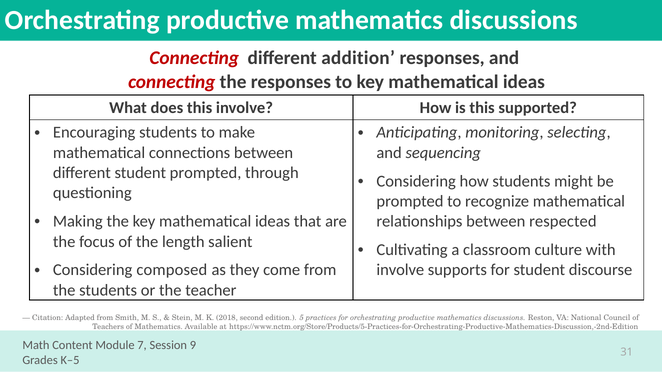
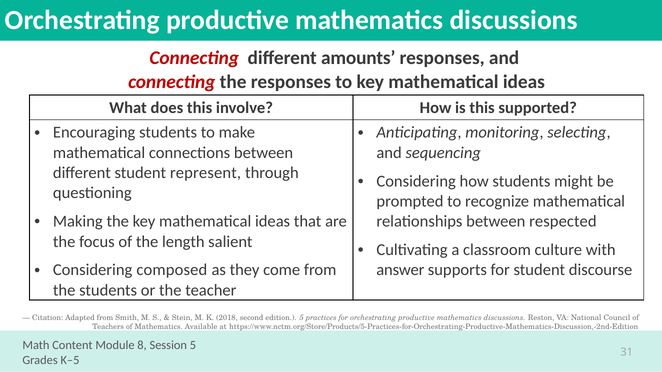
addition: addition -> amounts
student prompted: prompted -> represent
involve at (400, 270): involve -> answer
7: 7 -> 8
Session 9: 9 -> 5
